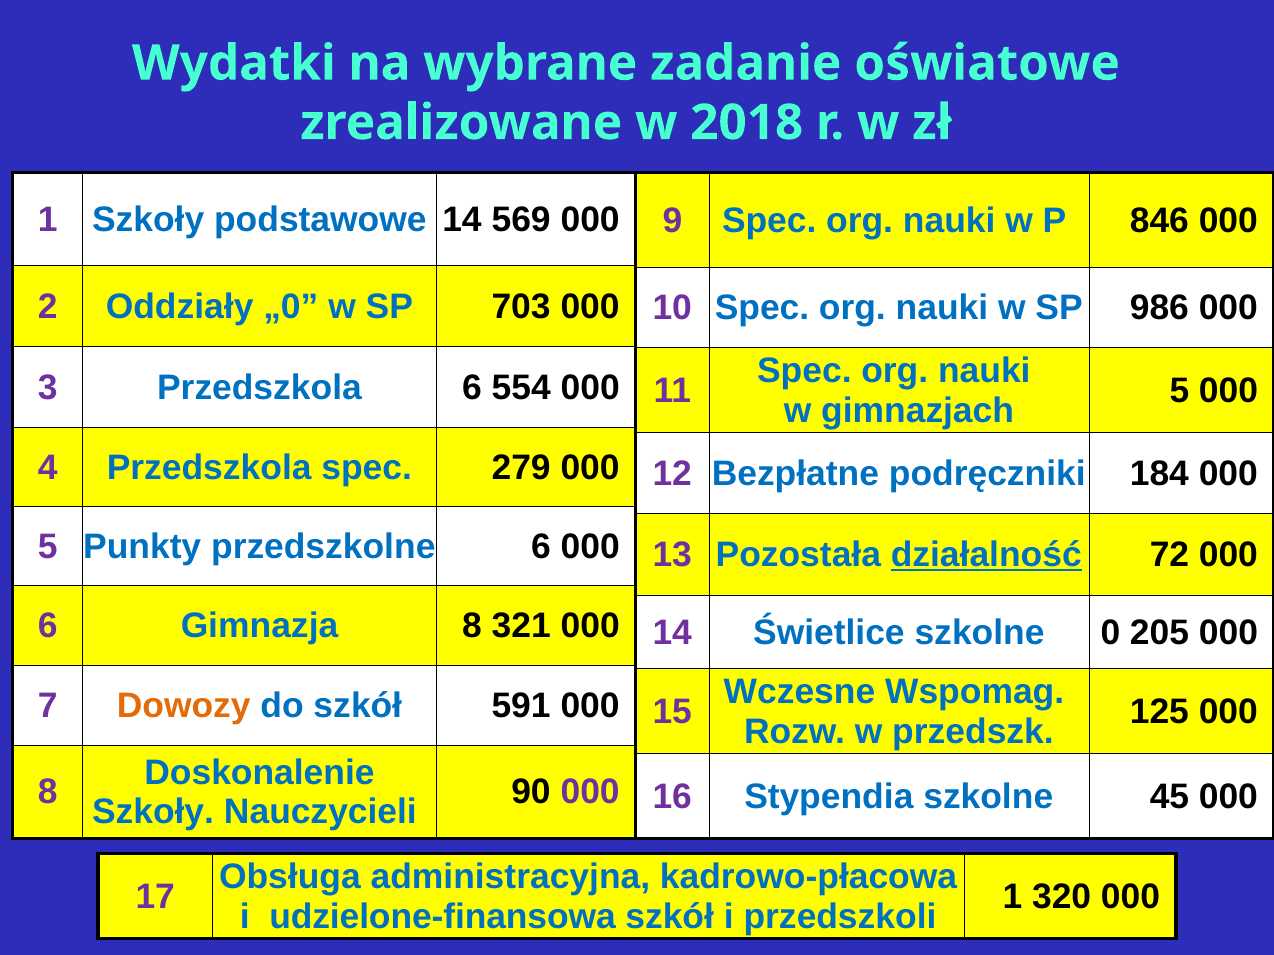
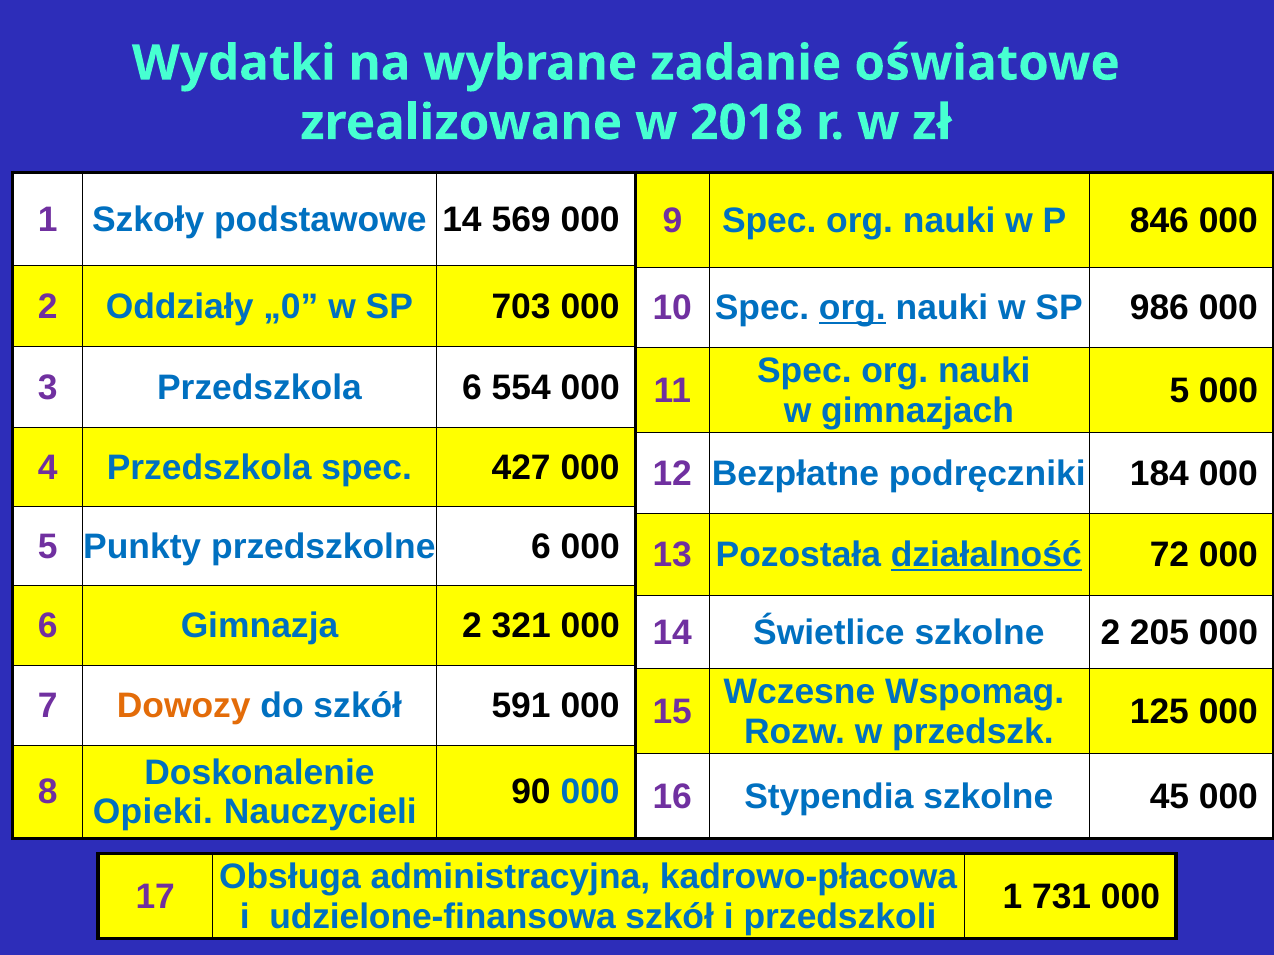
org at (852, 308) underline: none -> present
279: 279 -> 427
Gimnazja 8: 8 -> 2
szkolne 0: 0 -> 2
000 at (590, 793) colour: purple -> blue
Szkoły at (153, 812): Szkoły -> Opieki
320: 320 -> 731
